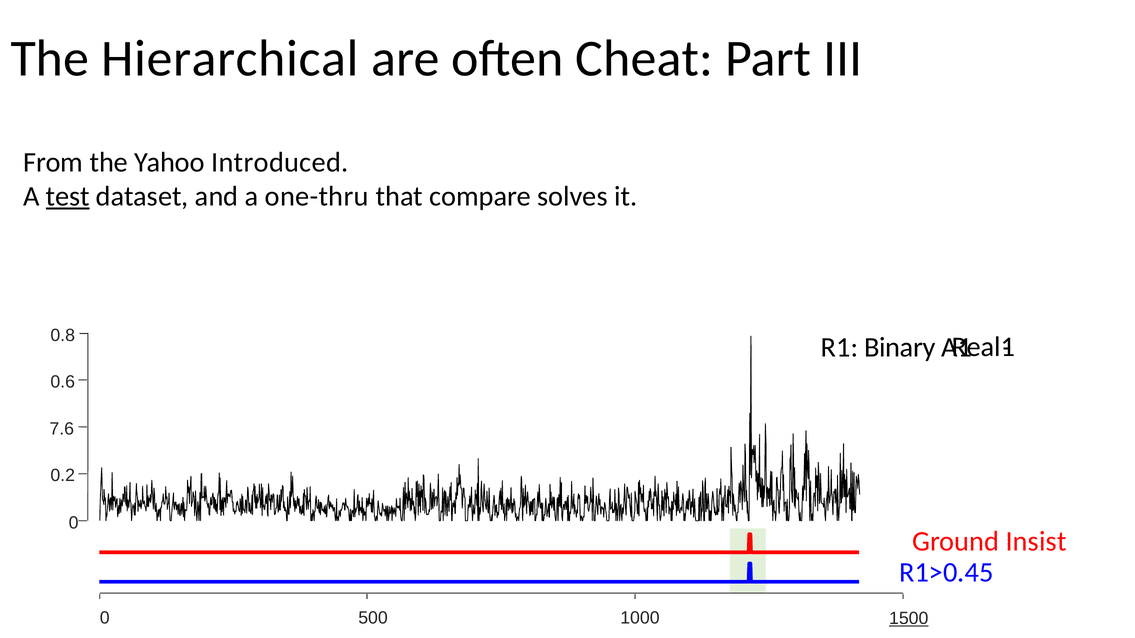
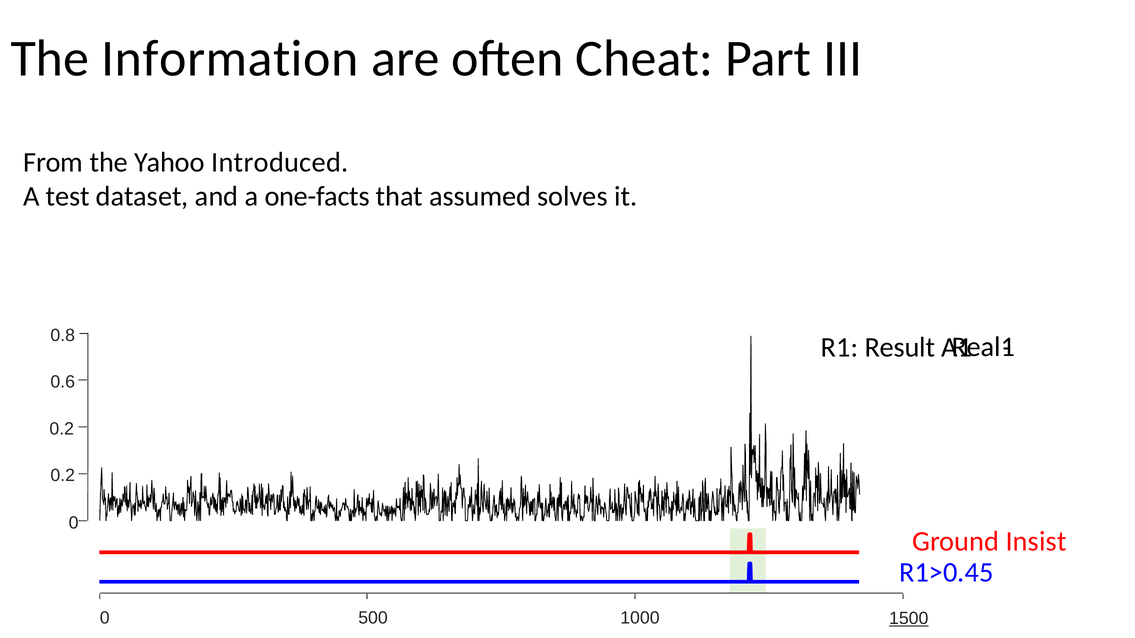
Hierarchical: Hierarchical -> Information
test underline: present -> none
one-thru: one-thru -> one-facts
compare: compare -> assumed
Binary: Binary -> Result
7.6 at (62, 429): 7.6 -> 0.2
